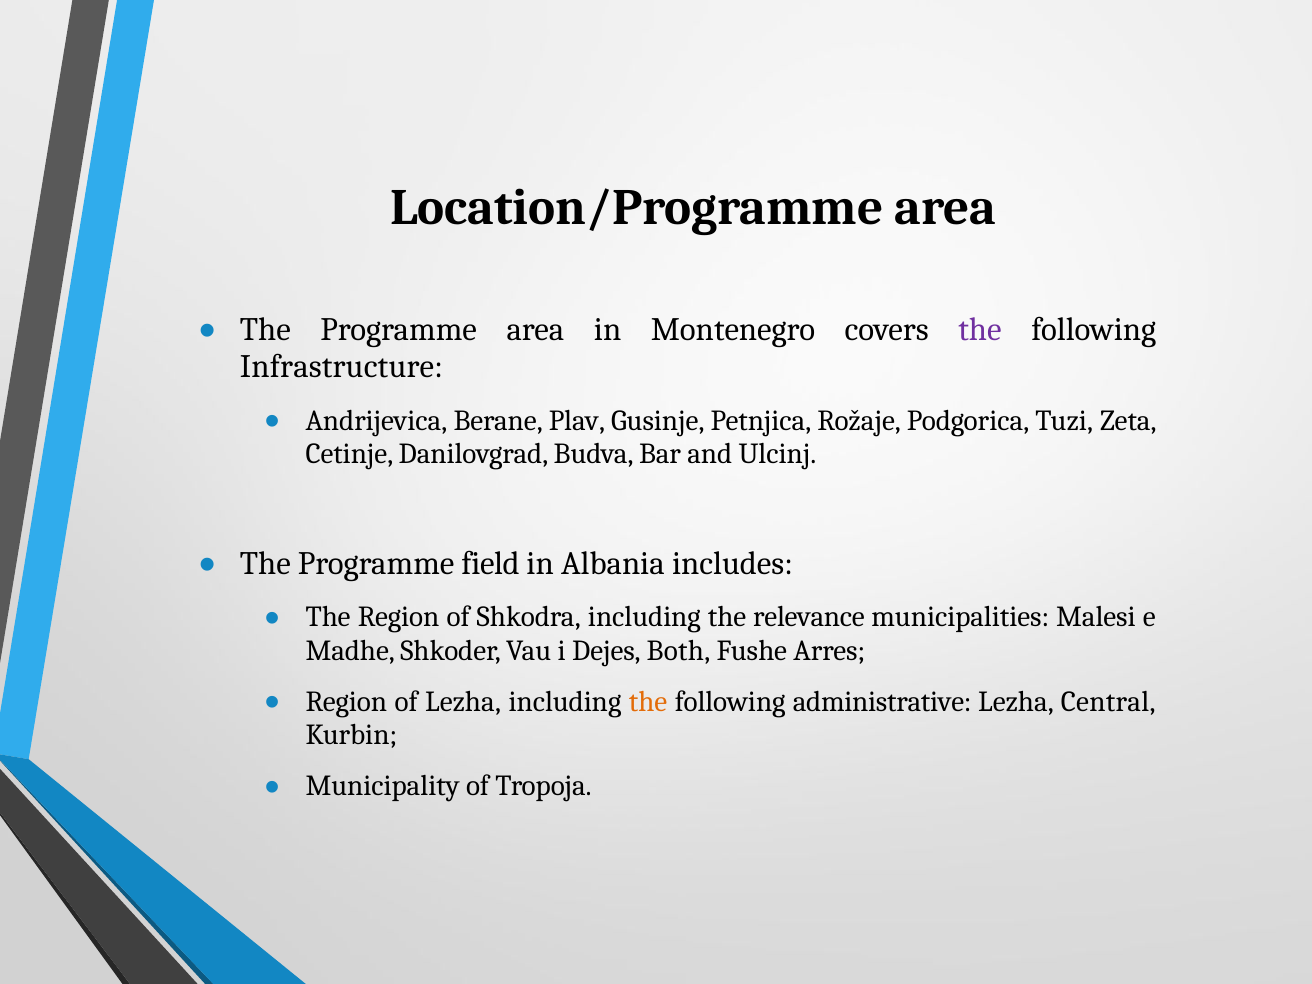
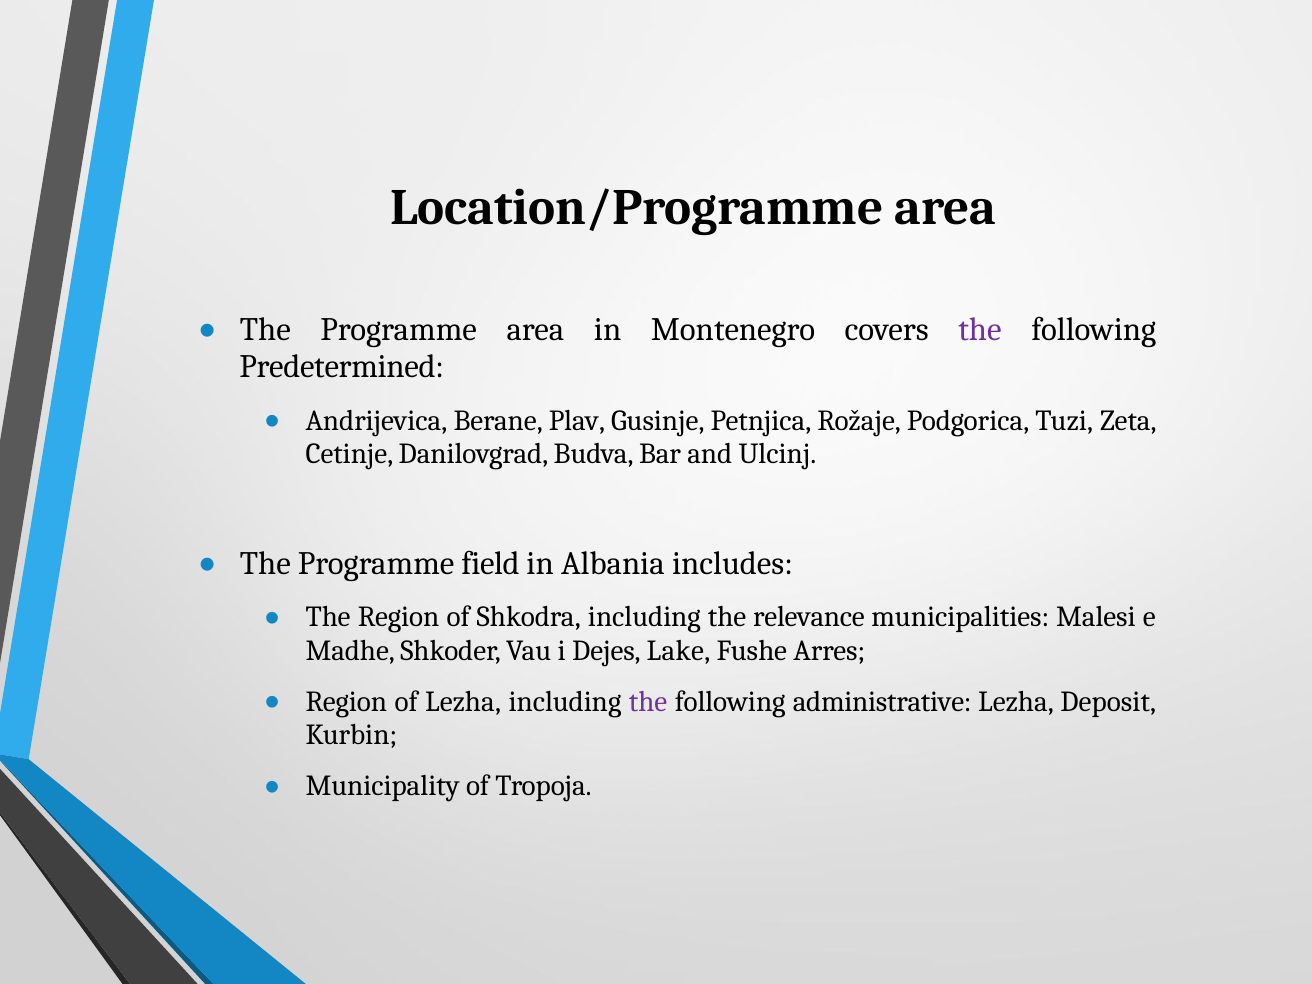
Infrastructure: Infrastructure -> Predetermined
Both: Both -> Lake
the at (648, 702) colour: orange -> purple
Central: Central -> Deposit
